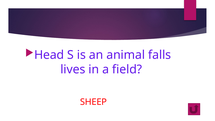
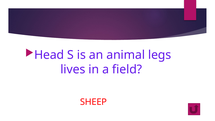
falls: falls -> legs
